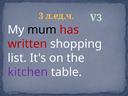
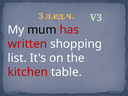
kitchen colour: purple -> red
